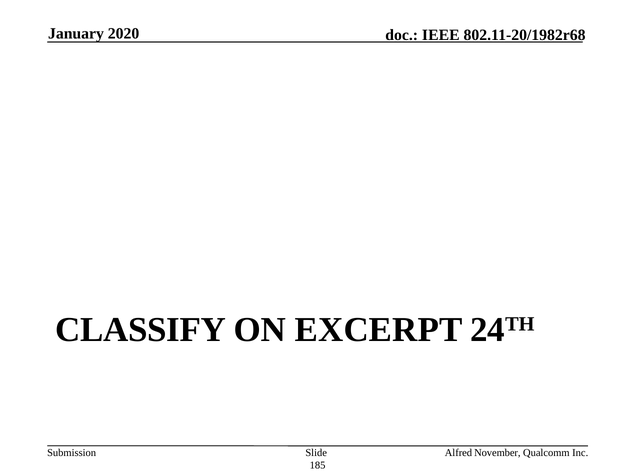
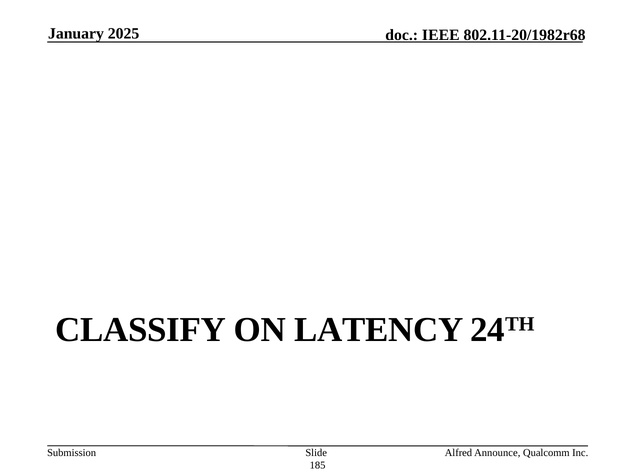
2020: 2020 -> 2025
EXCERPT: EXCERPT -> LATENCY
November: November -> Announce
